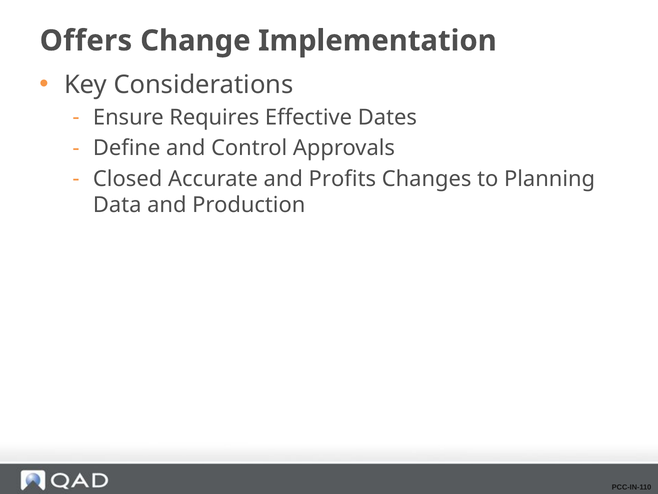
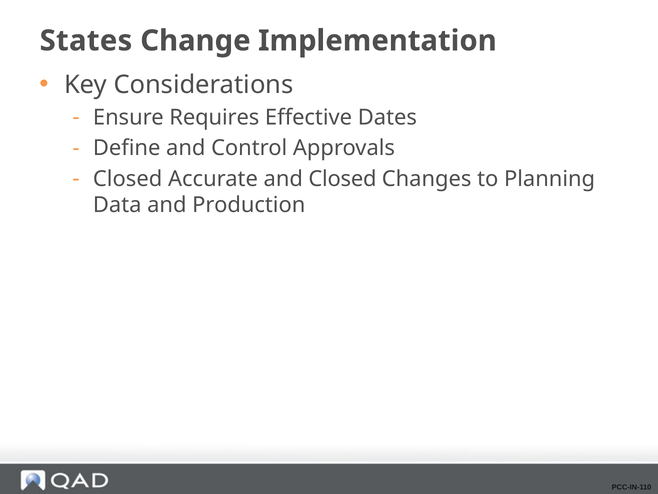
Offers: Offers -> States
and Profits: Profits -> Closed
